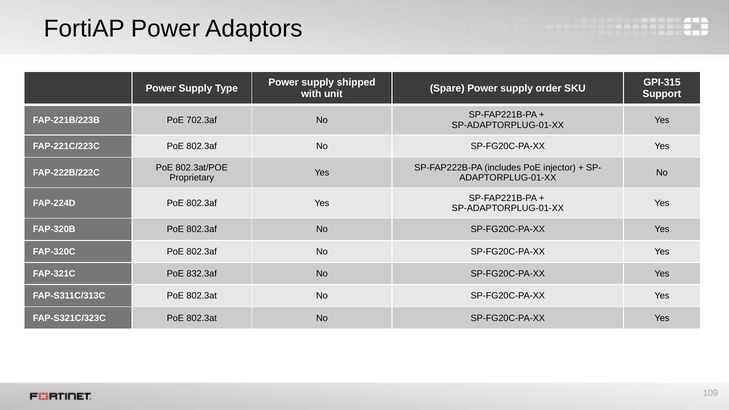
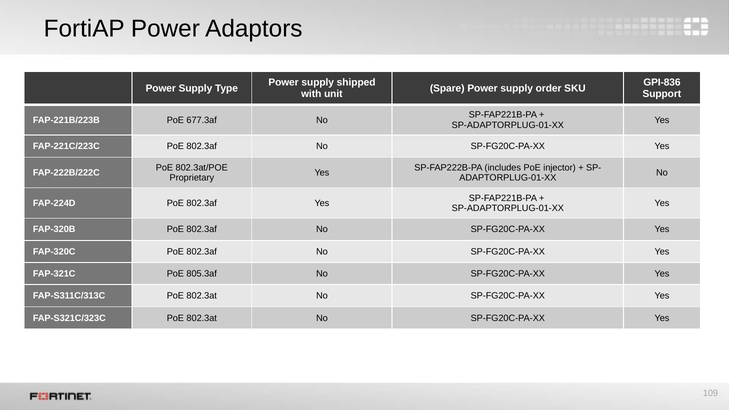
GPI-315: GPI-315 -> GPI-836
702.3af: 702.3af -> 677.3af
832.3af: 832.3af -> 805.3af
